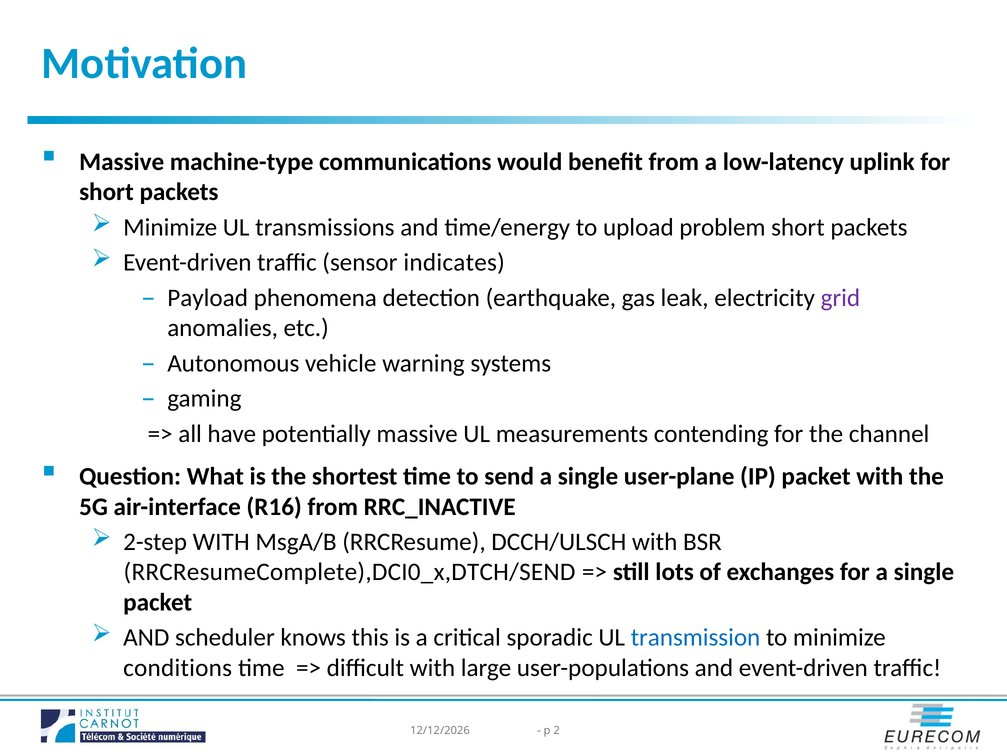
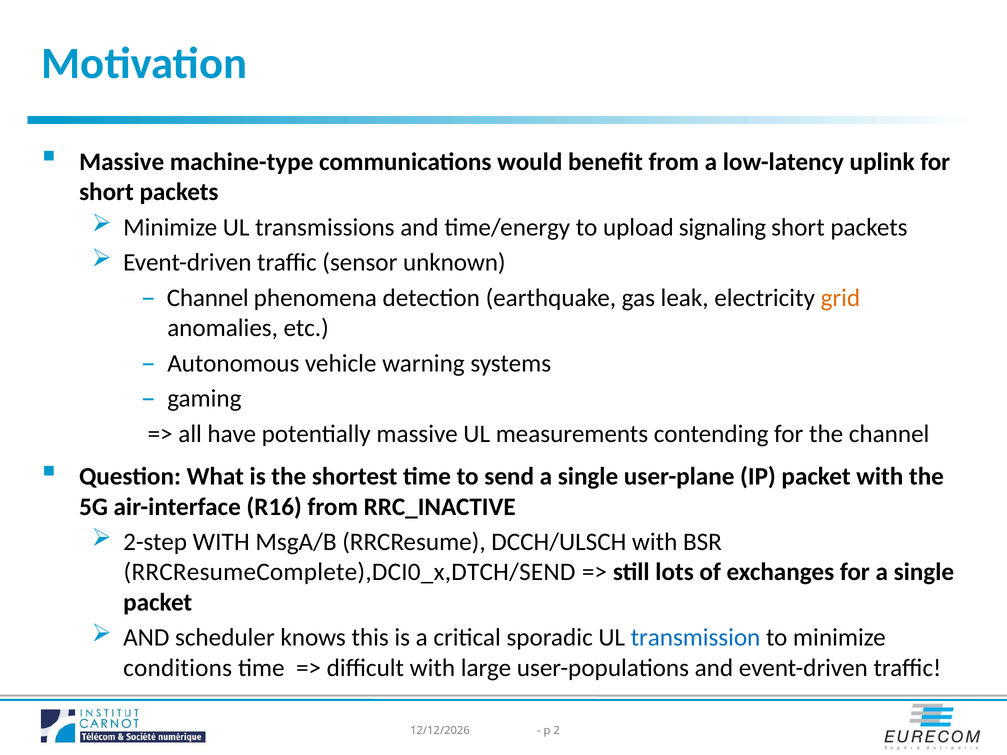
problem: problem -> signaling
indicates: indicates -> unknown
Payload at (208, 298): Payload -> Channel
grid colour: purple -> orange
